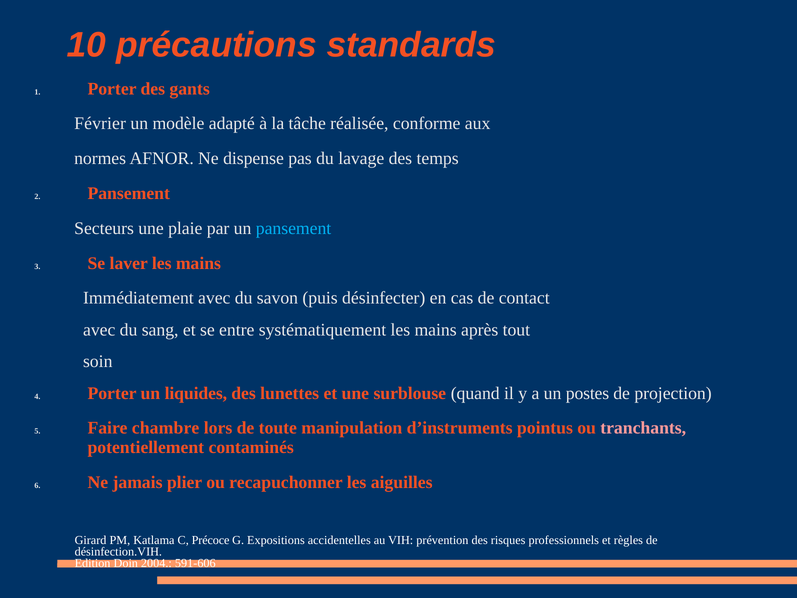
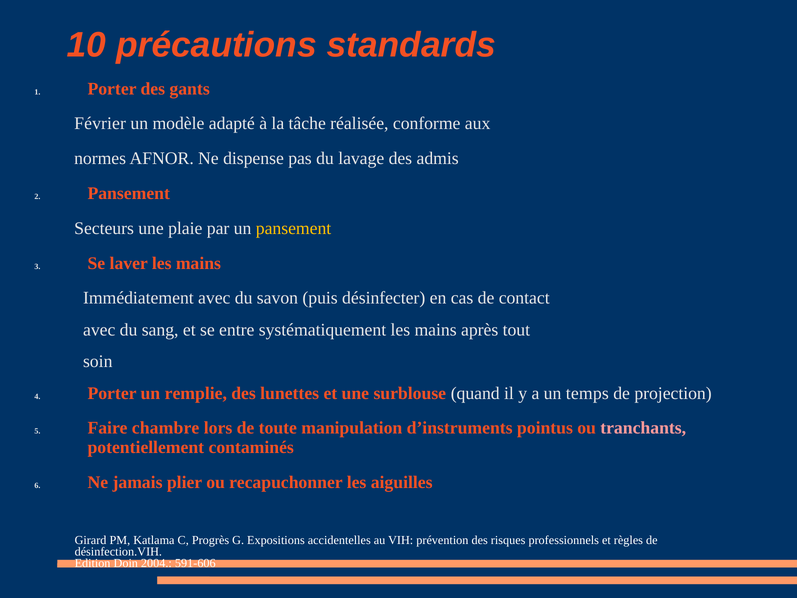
temps: temps -> admis
pansement at (294, 228) colour: light blue -> yellow
liquides: liquides -> remplie
postes: postes -> temps
Précoce: Précoce -> Progrès
